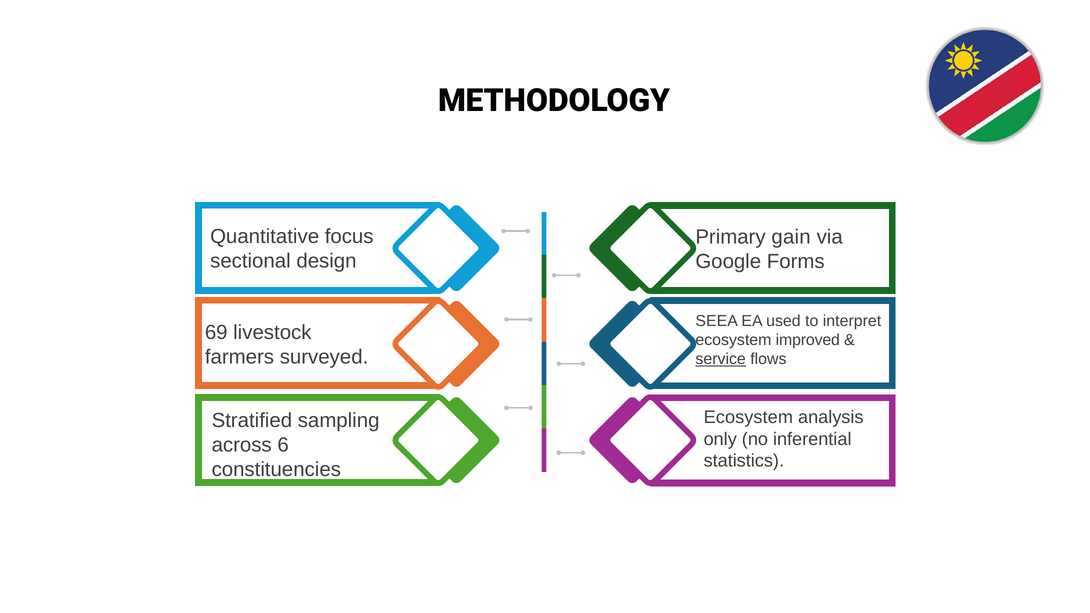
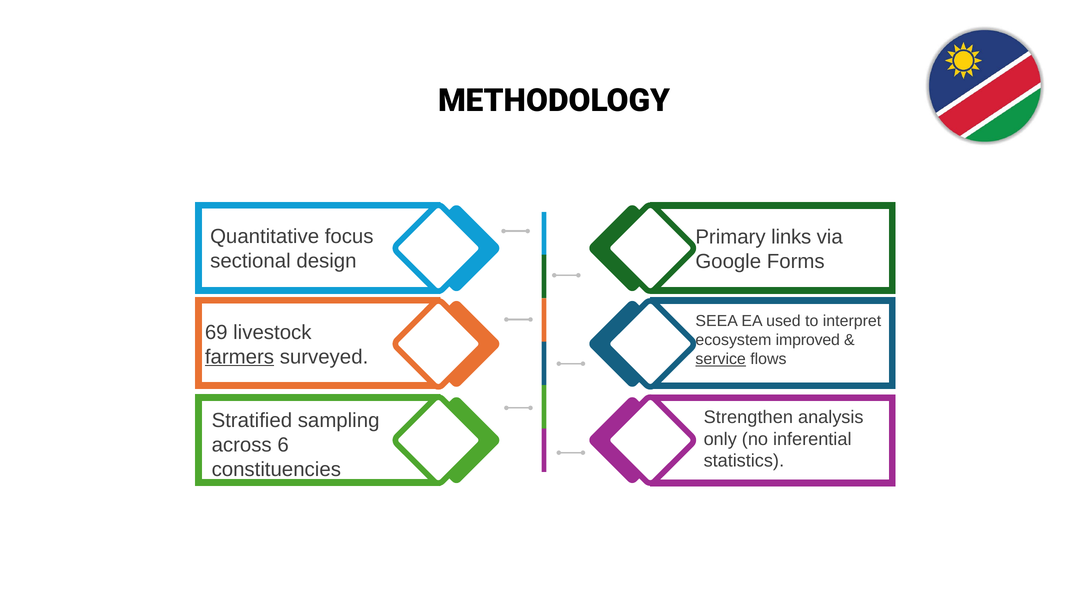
gain: gain -> links
farmers underline: none -> present
Ecosystem at (748, 417): Ecosystem -> Strengthen
